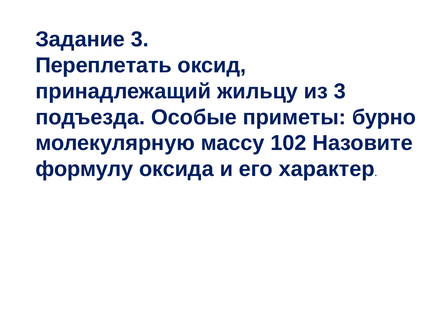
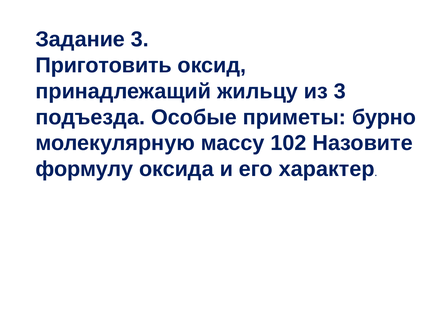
Переплетать: Переплетать -> Приготовить
